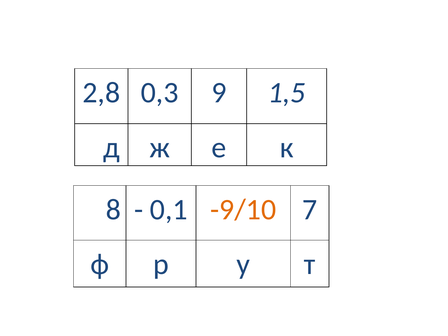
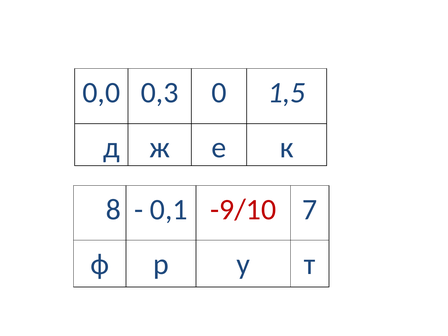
2,8: 2,8 -> 0,0
9: 9 -> 0
-9/10 colour: orange -> red
